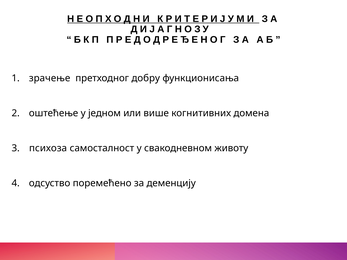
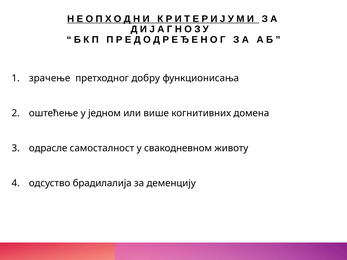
психоза: психоза -> одрасле
поремећено: поремећено -> брадилалија
